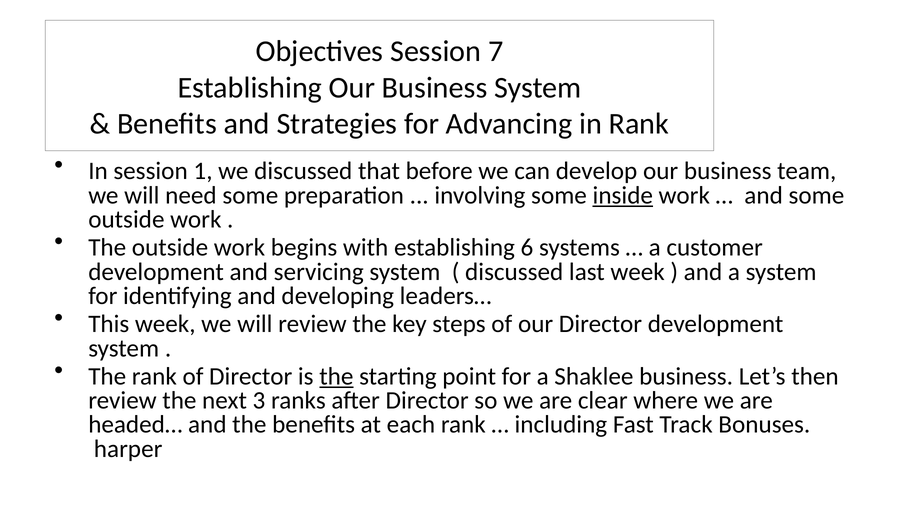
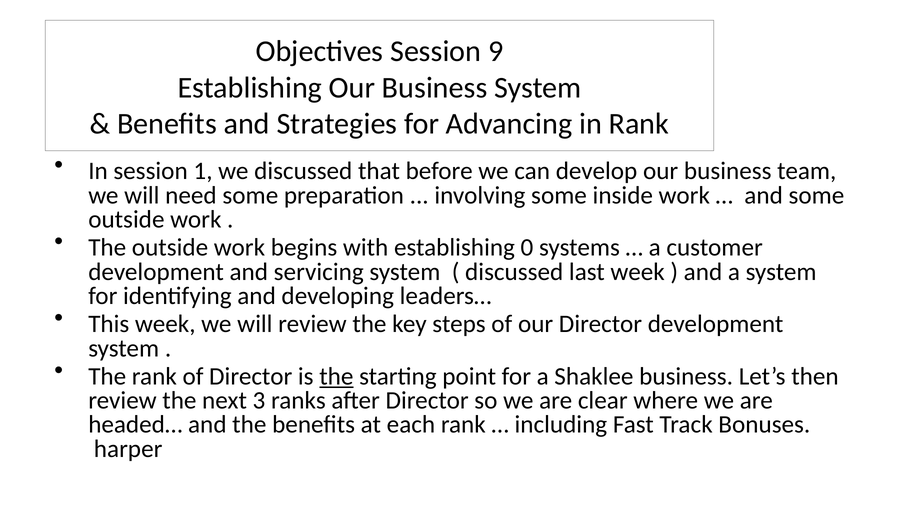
7: 7 -> 9
inside underline: present -> none
6: 6 -> 0
